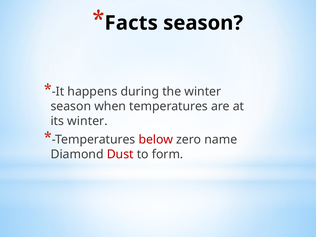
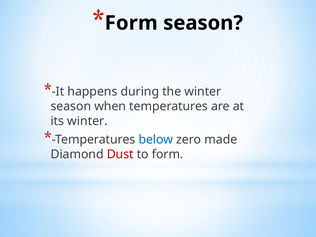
Facts at (131, 23): Facts -> Form
below colour: red -> blue
name: name -> made
